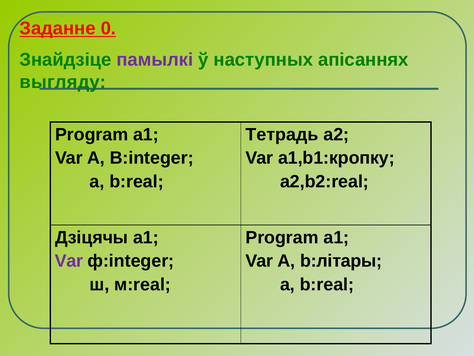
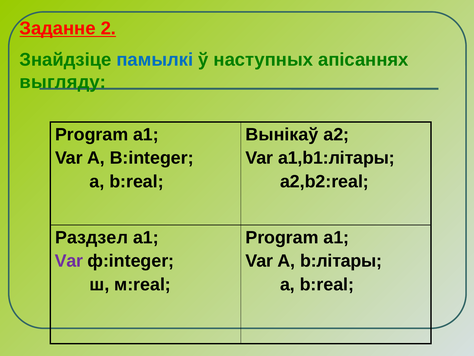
0: 0 -> 2
памылкі colour: purple -> blue
Тетрадь: Тетрадь -> Вынікаў
a1,b1:кропку: a1,b1:кропку -> a1,b1:літары
Дзіцячы: Дзіцячы -> Раздзел
